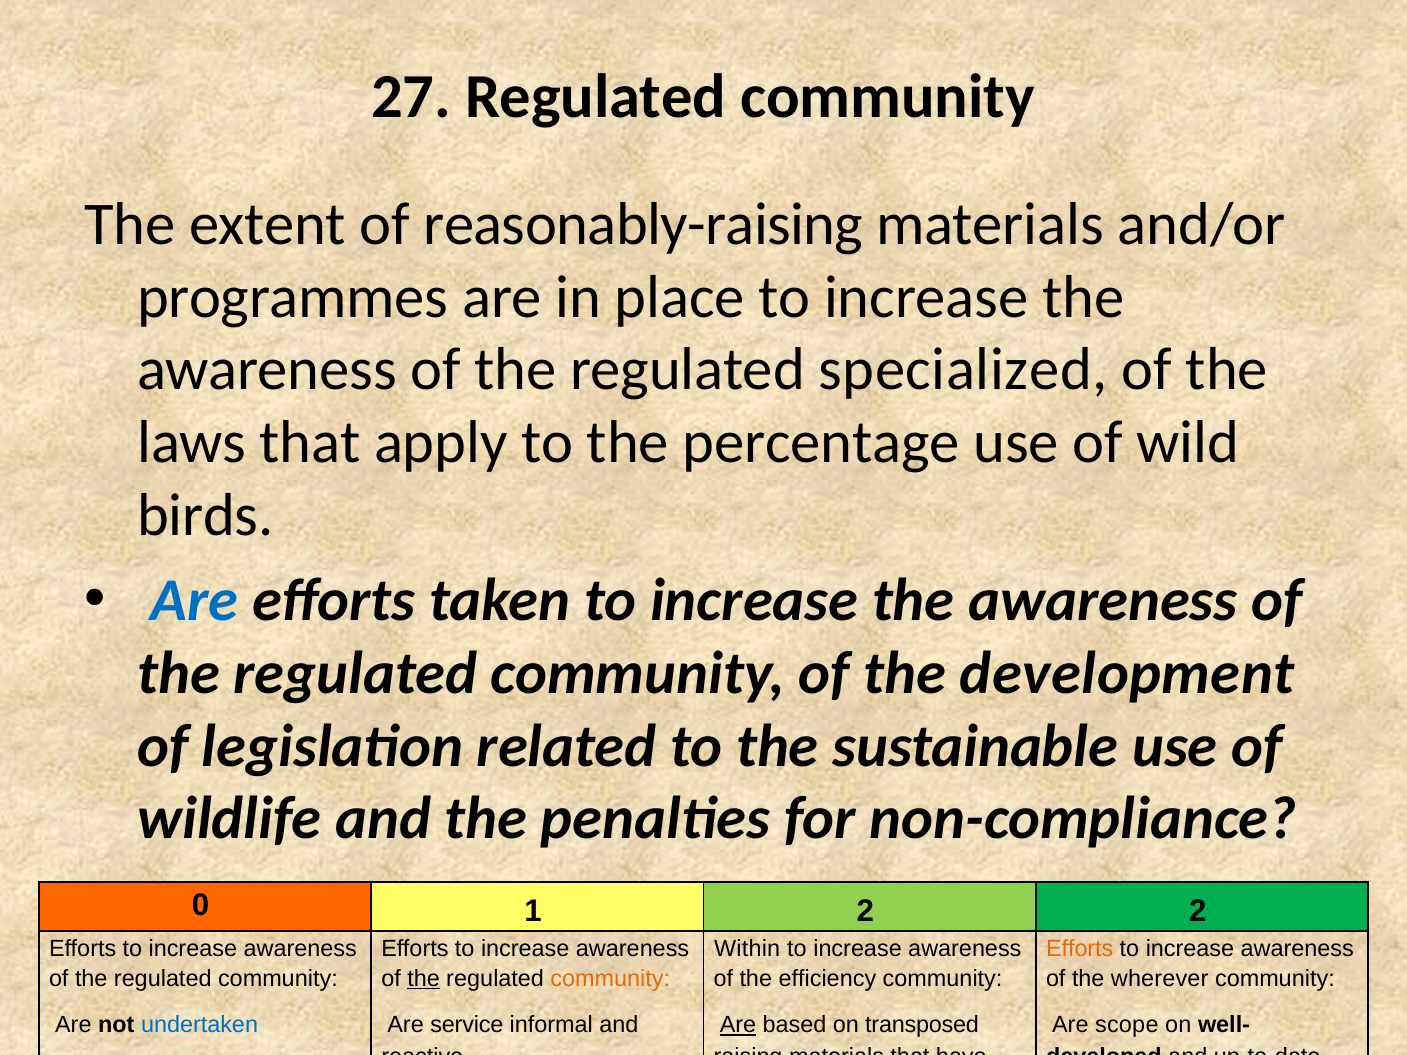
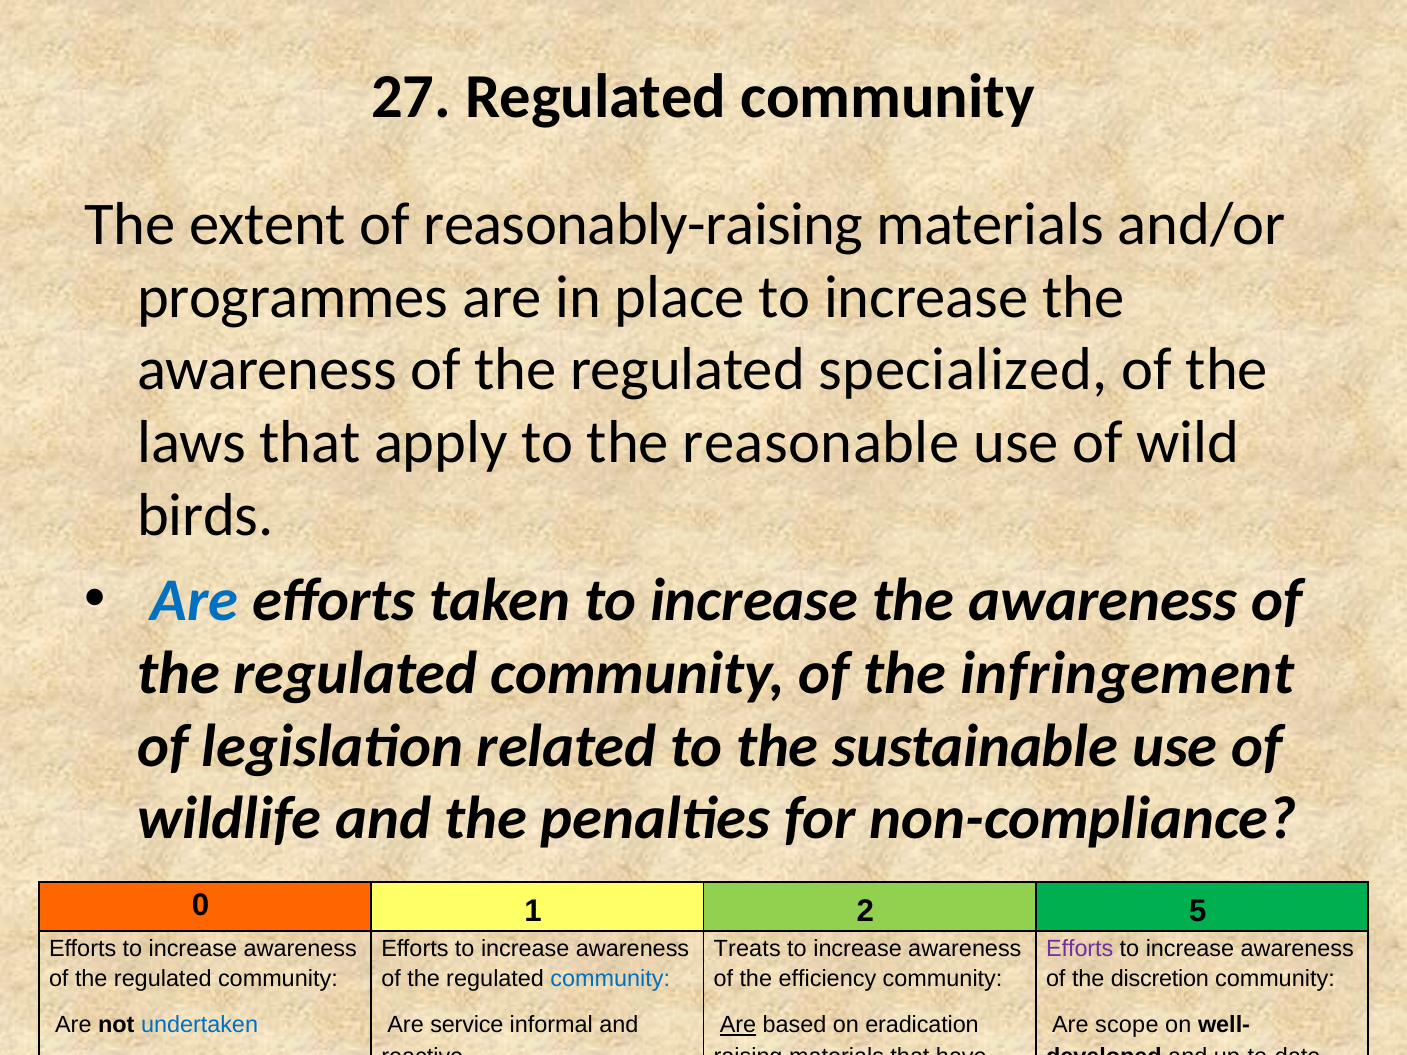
percentage: percentage -> reasonable
development: development -> infringement
2 at (1198, 911): 2 -> 5
Within: Within -> Treats
Efforts at (1080, 949) colour: orange -> purple
the at (424, 979) underline: present -> none
community at (610, 979) colour: orange -> blue
wherever: wherever -> discretion
transposed: transposed -> eradication
